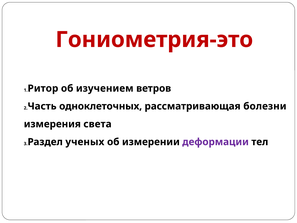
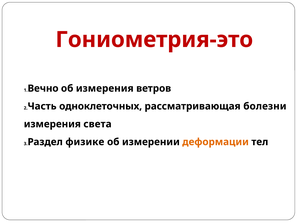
Ритор: Ритор -> Вечно
об изучением: изучением -> измерения
ученых: ученых -> физике
деформации colour: purple -> orange
